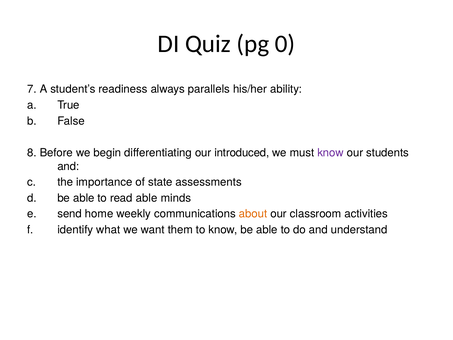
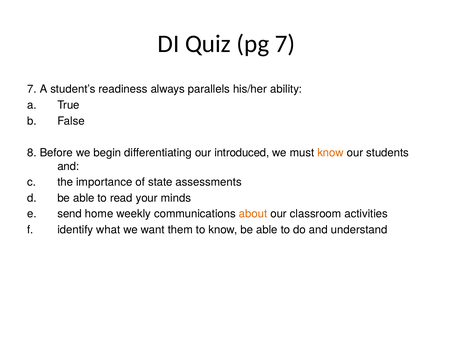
pg 0: 0 -> 7
know at (331, 153) colour: purple -> orange
read able: able -> your
